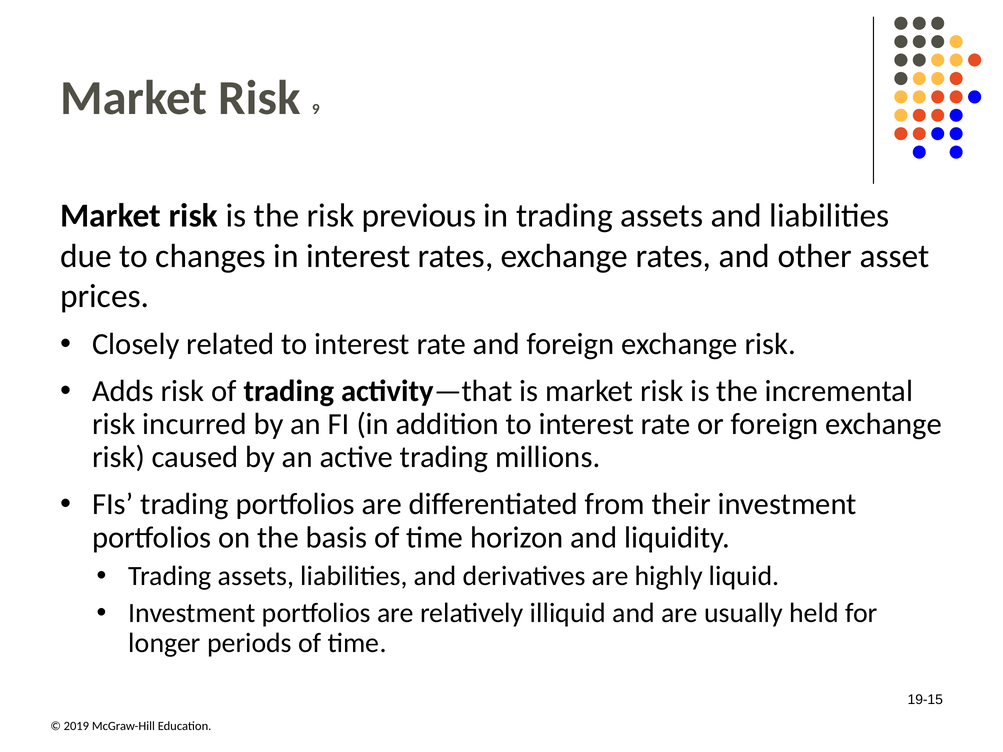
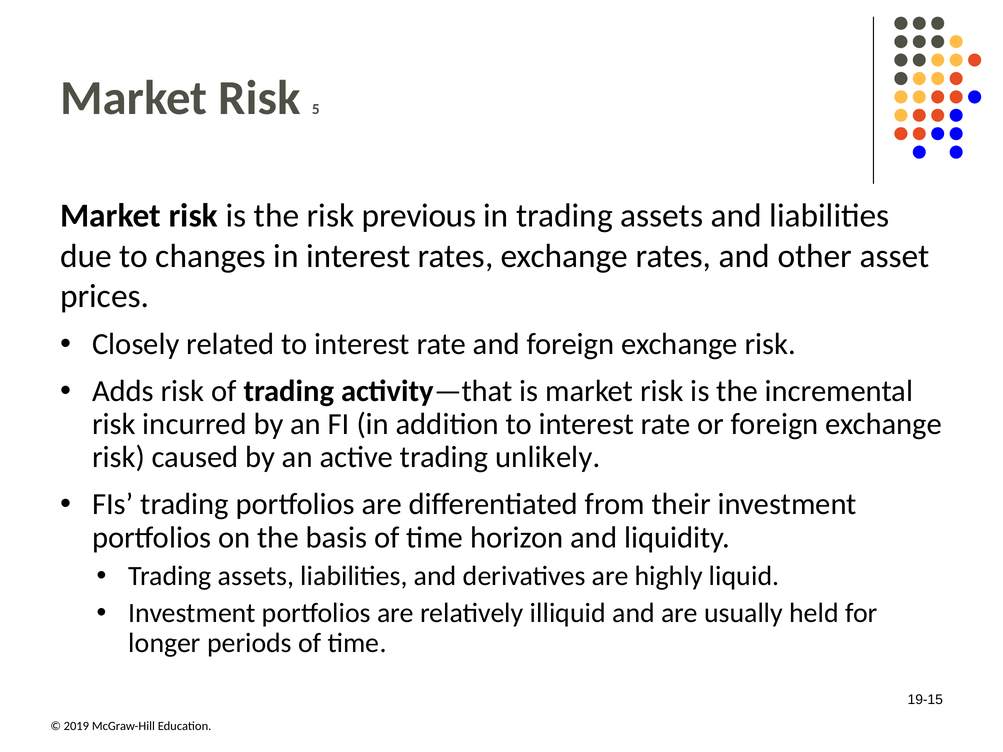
9: 9 -> 5
millions: millions -> unlikely
